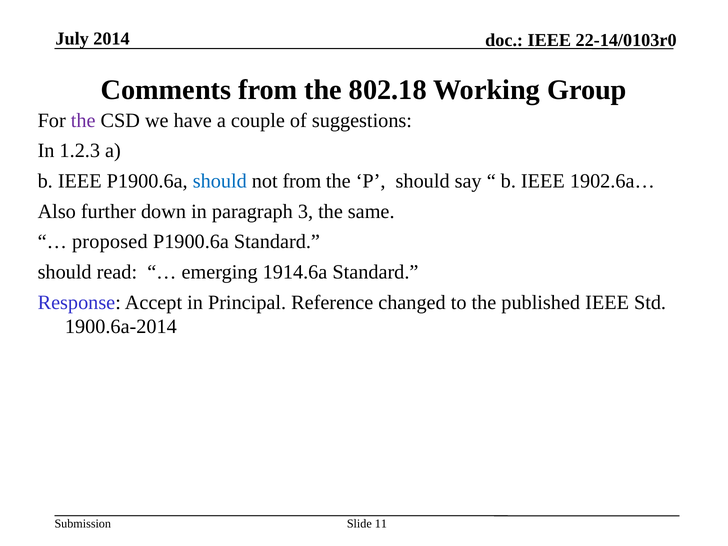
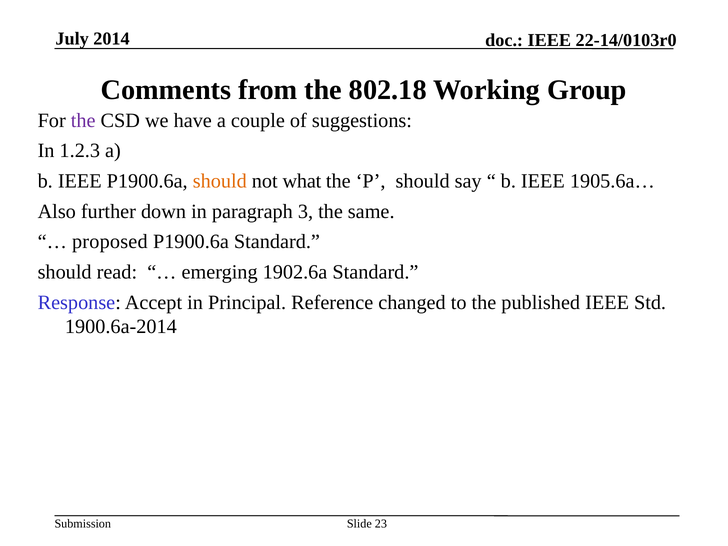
should at (220, 181) colour: blue -> orange
not from: from -> what
1902.6a…: 1902.6a… -> 1905.6a…
1914.6a: 1914.6a -> 1902.6a
11: 11 -> 23
